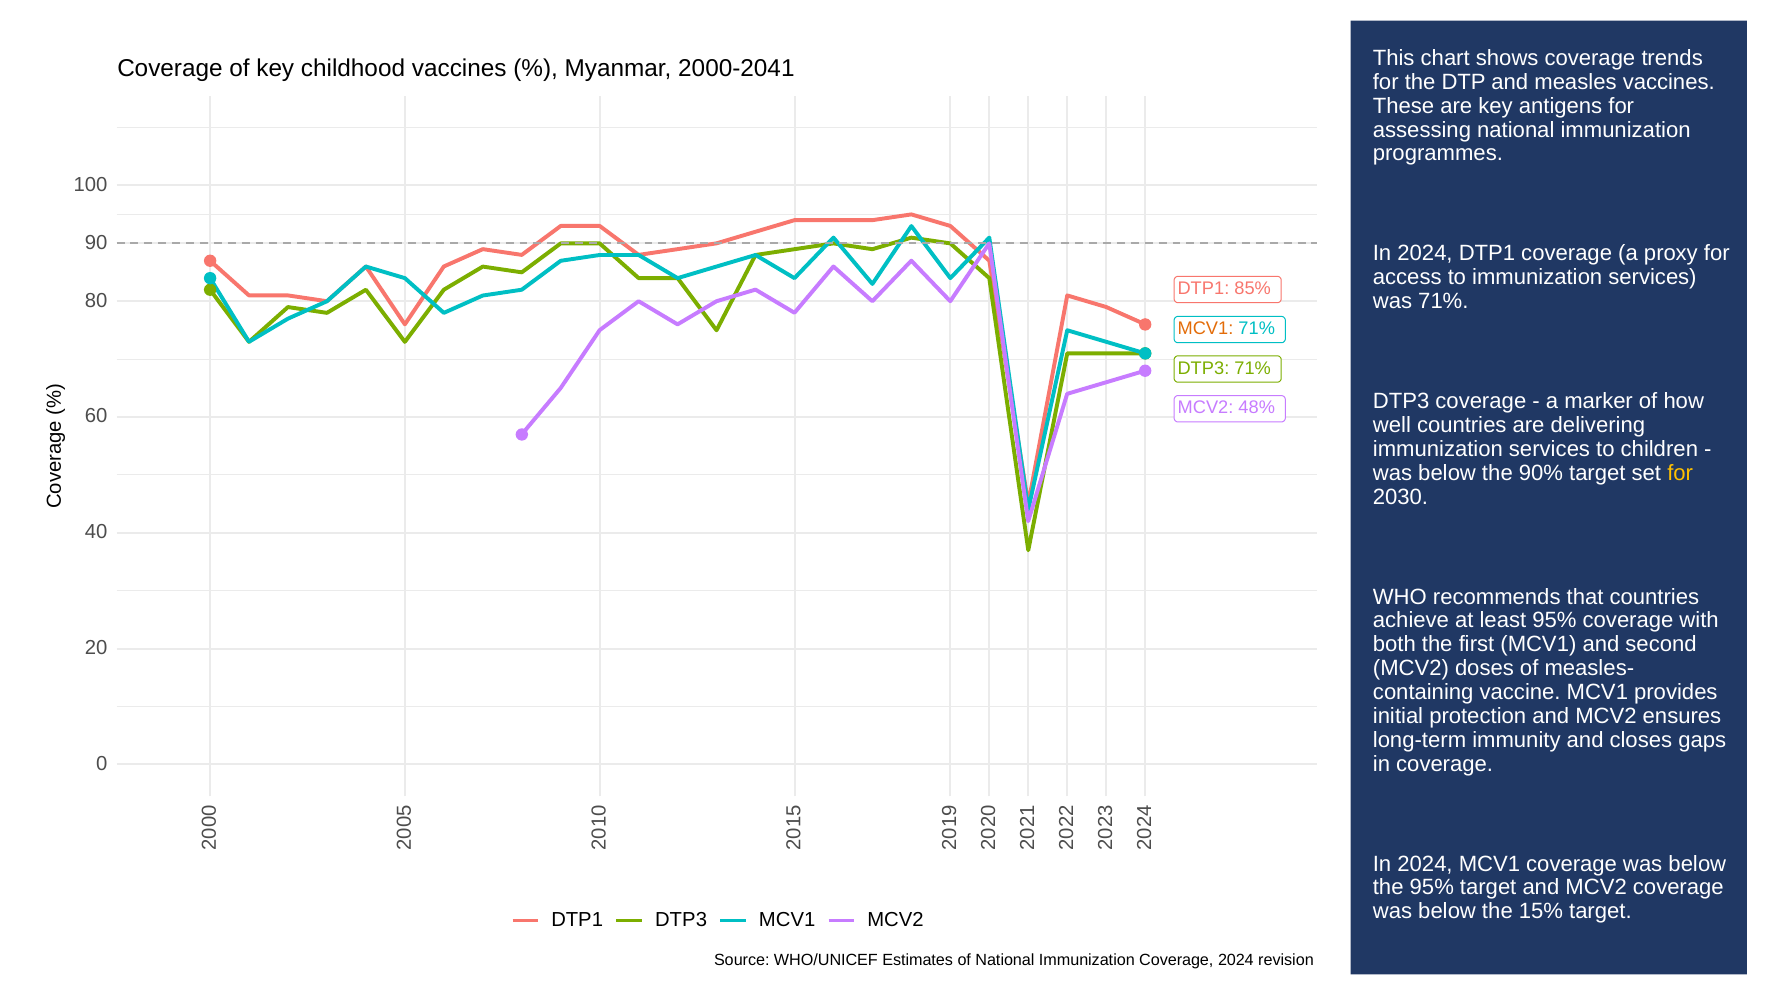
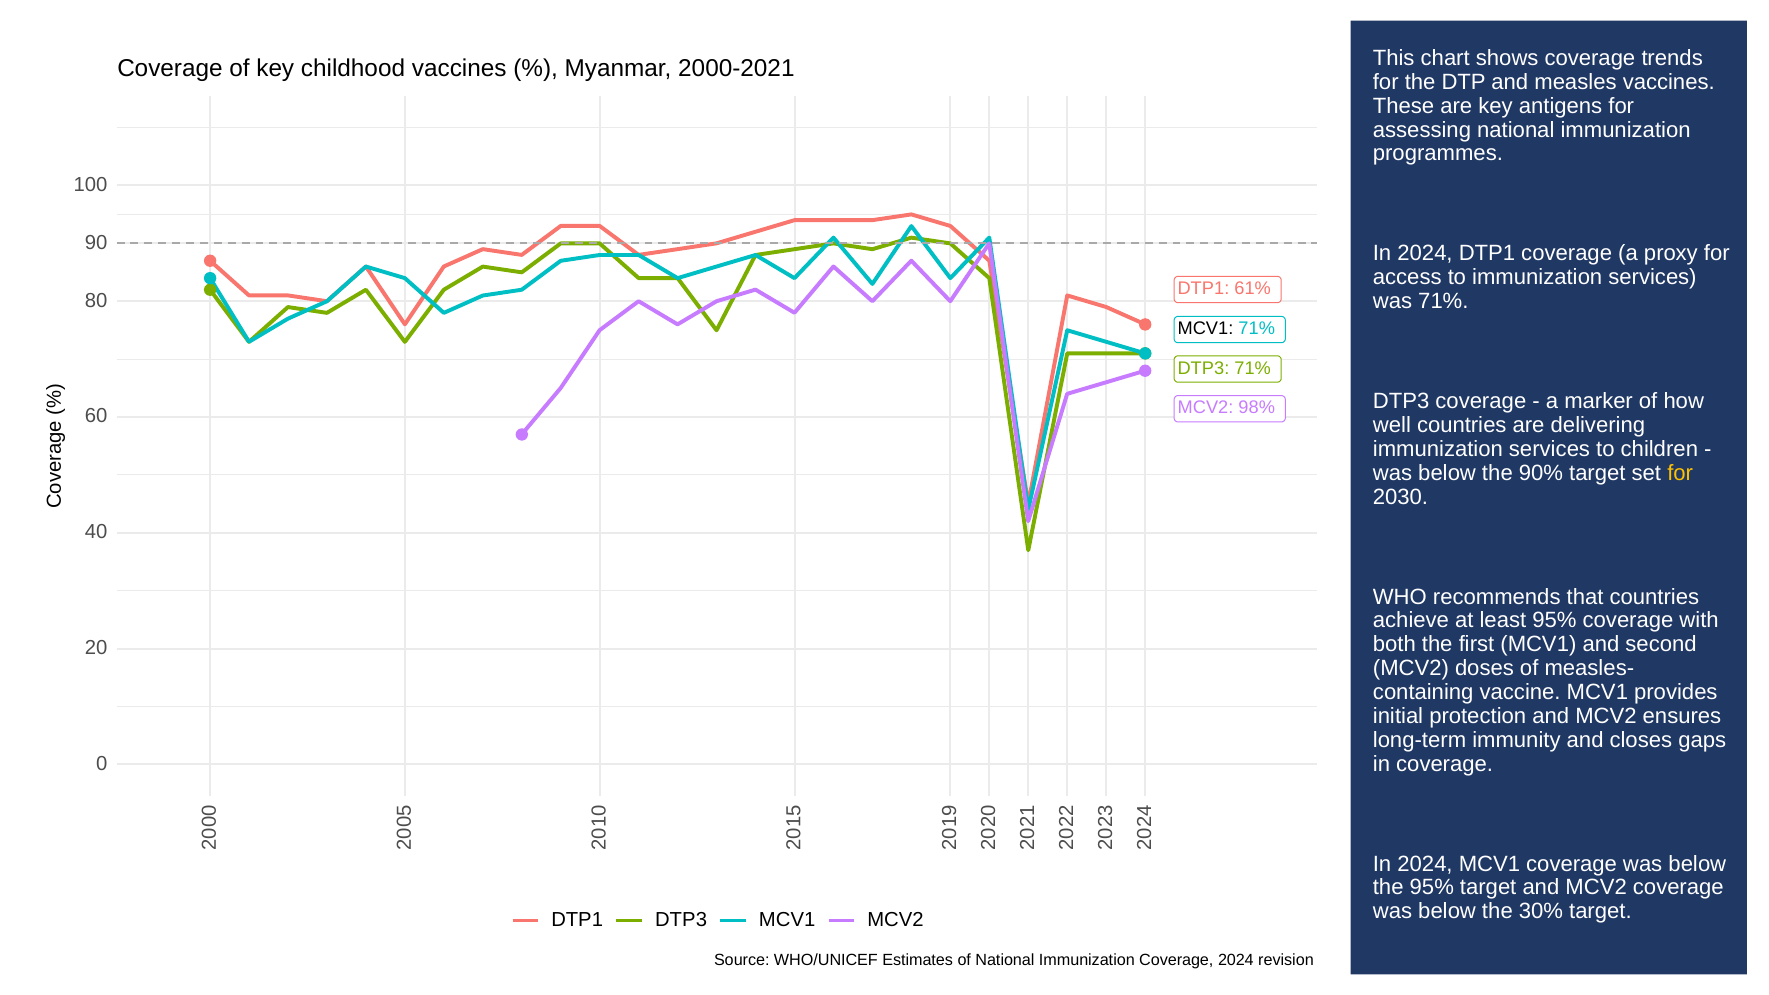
2000-2041: 2000-2041 -> 2000-2021
85%: 85% -> 61%
MCV1 at (1205, 329) colour: orange -> black
48%: 48% -> 98%
15%: 15% -> 30%
